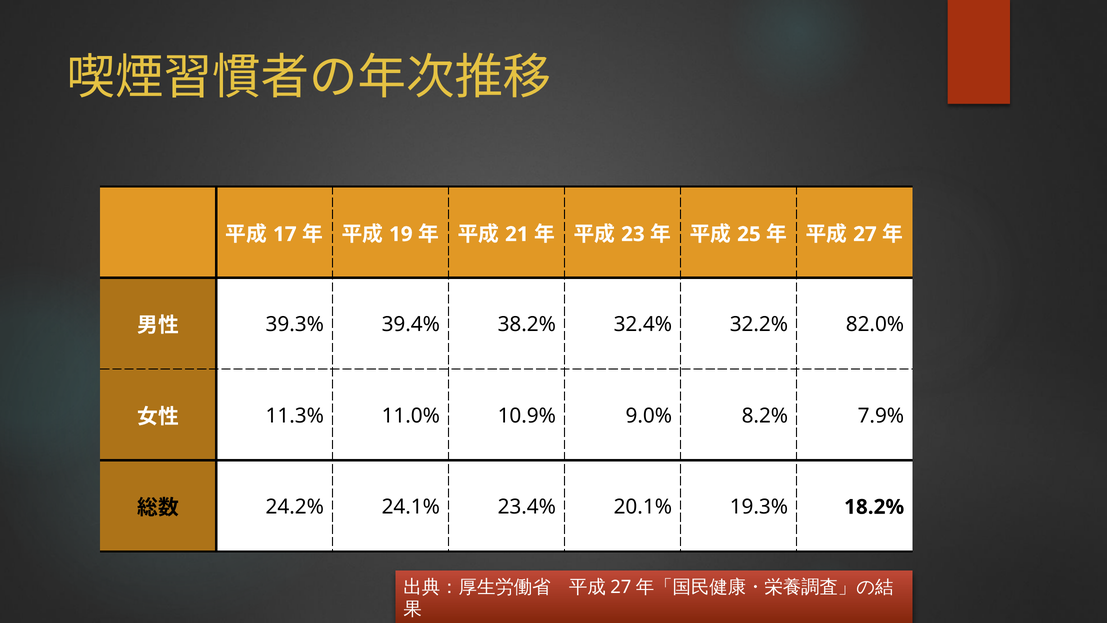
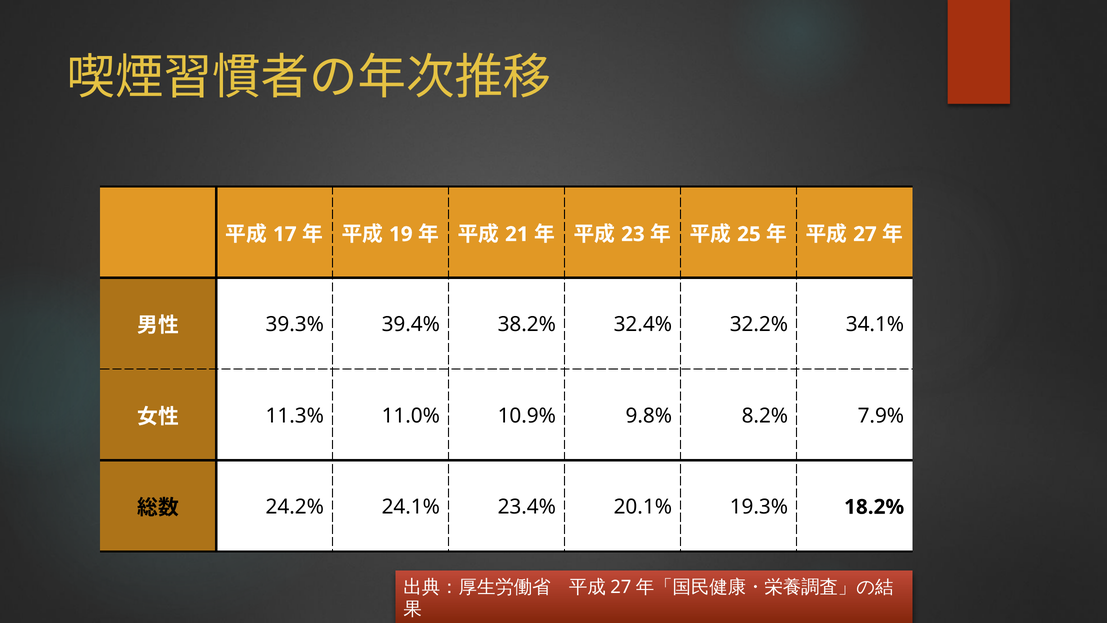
82.0%: 82.0% -> 34.1%
9.0%: 9.0% -> 9.8%
